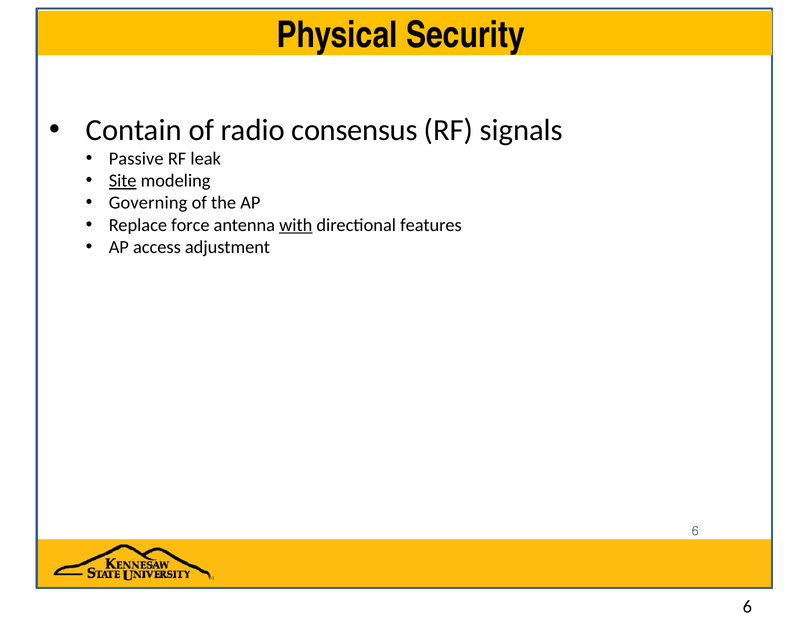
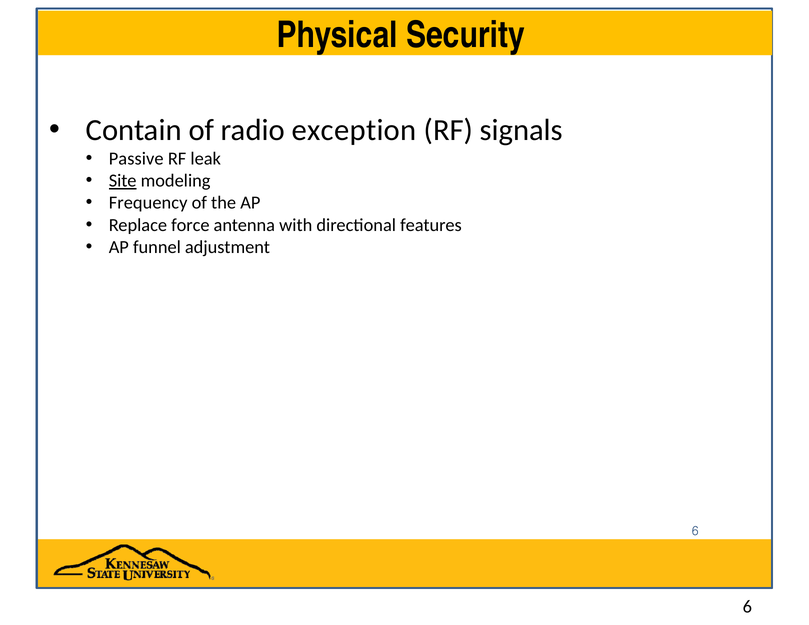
consensus: consensus -> exception
Governing: Governing -> Frequency
with underline: present -> none
access: access -> funnel
